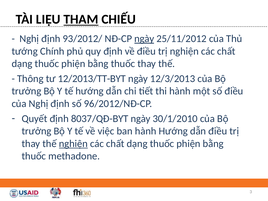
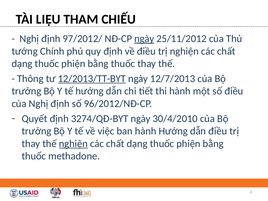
THAM underline: present -> none
93/2012/: 93/2012/ -> 97/2012/
12/2013/TT-BYT underline: none -> present
12/3/2013: 12/3/2013 -> 12/7/2013
8037/QĐ-BYT: 8037/QĐ-BYT -> 3274/QĐ-BYT
30/1/2010: 30/1/2010 -> 30/4/2010
